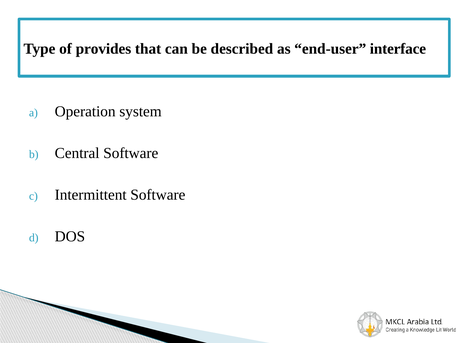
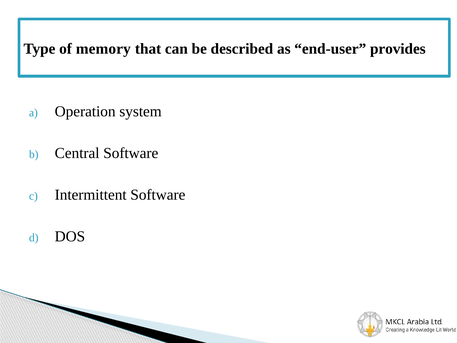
provides: provides -> memory
interface: interface -> provides
